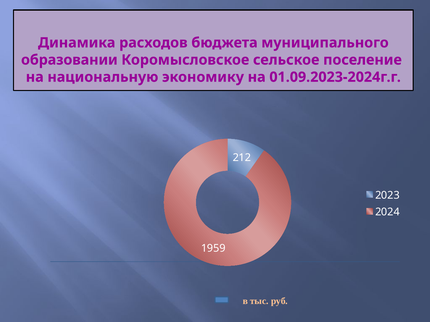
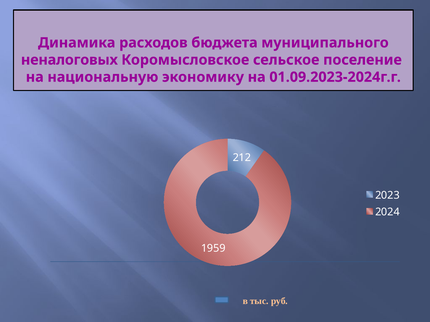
образовании: образовании -> неналоговых
